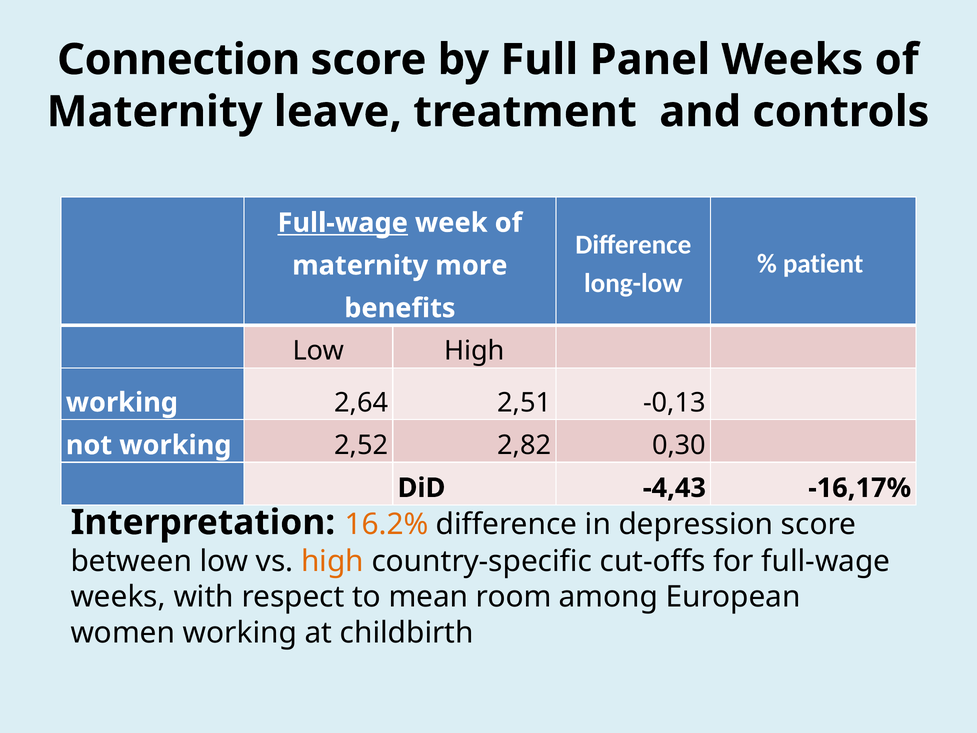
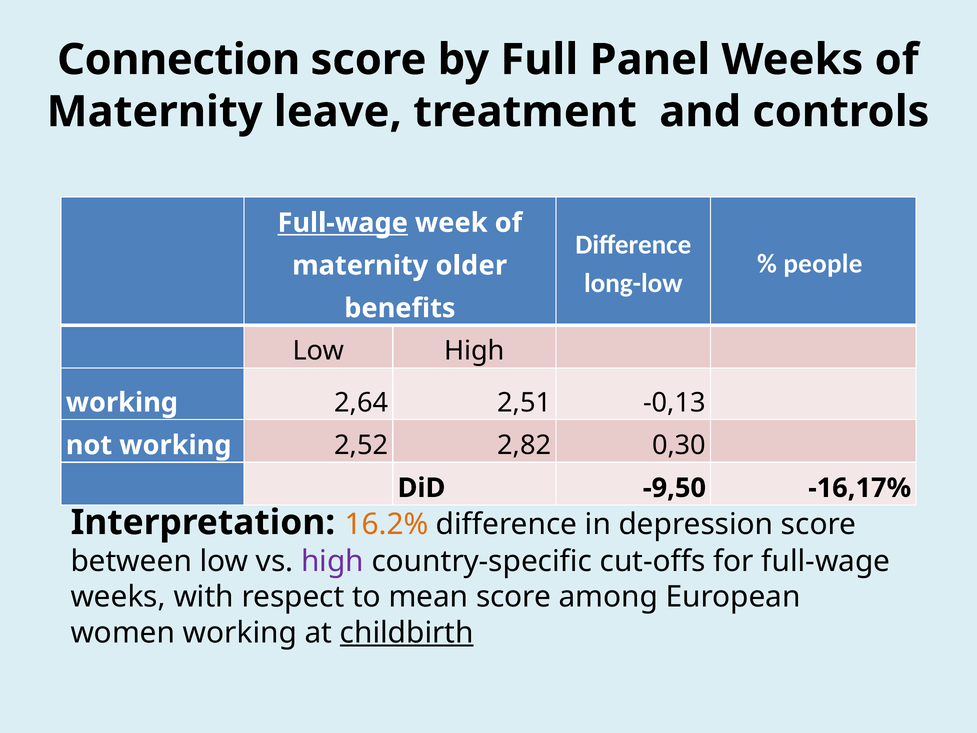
patient: patient -> people
more: more -> older
-4,43: -4,43 -> -9,50
high at (332, 561) colour: orange -> purple
mean room: room -> score
childbirth underline: none -> present
